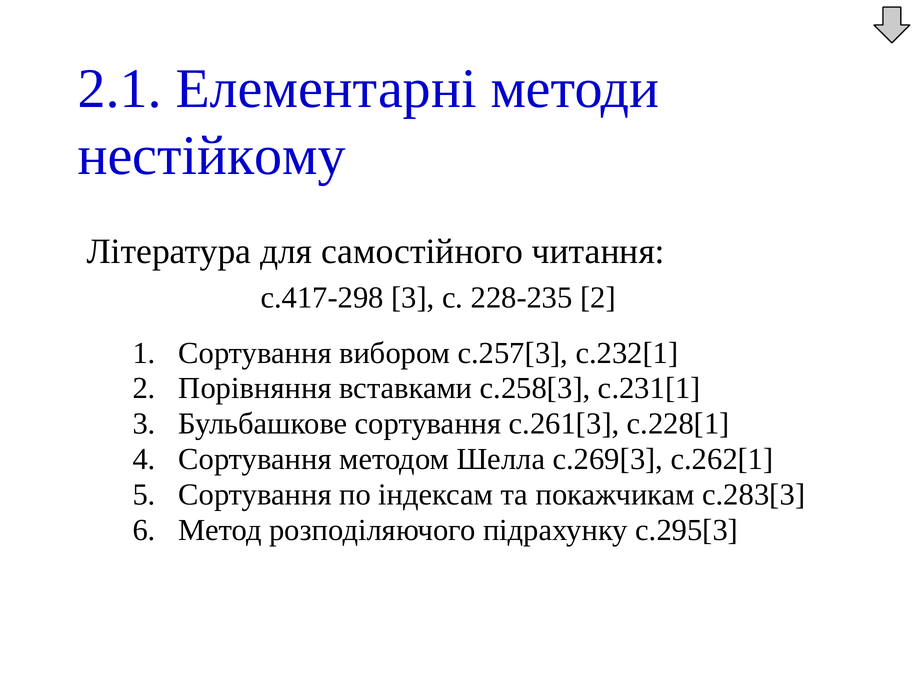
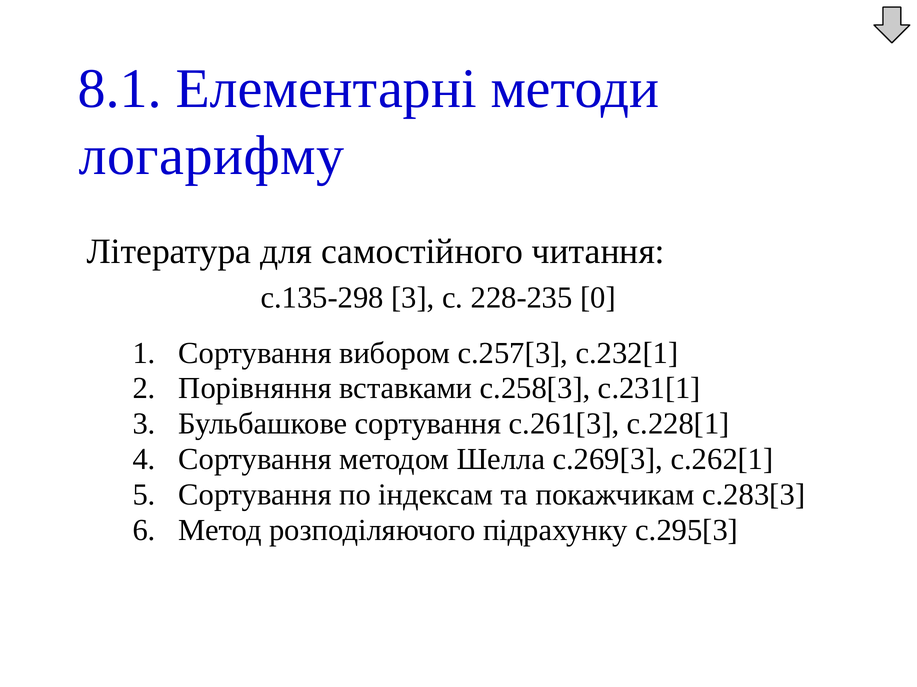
2.1: 2.1 -> 8.1
нестійкому: нестійкому -> логарифму
с.417-298: с.417-298 -> с.135-298
228-235 2: 2 -> 0
